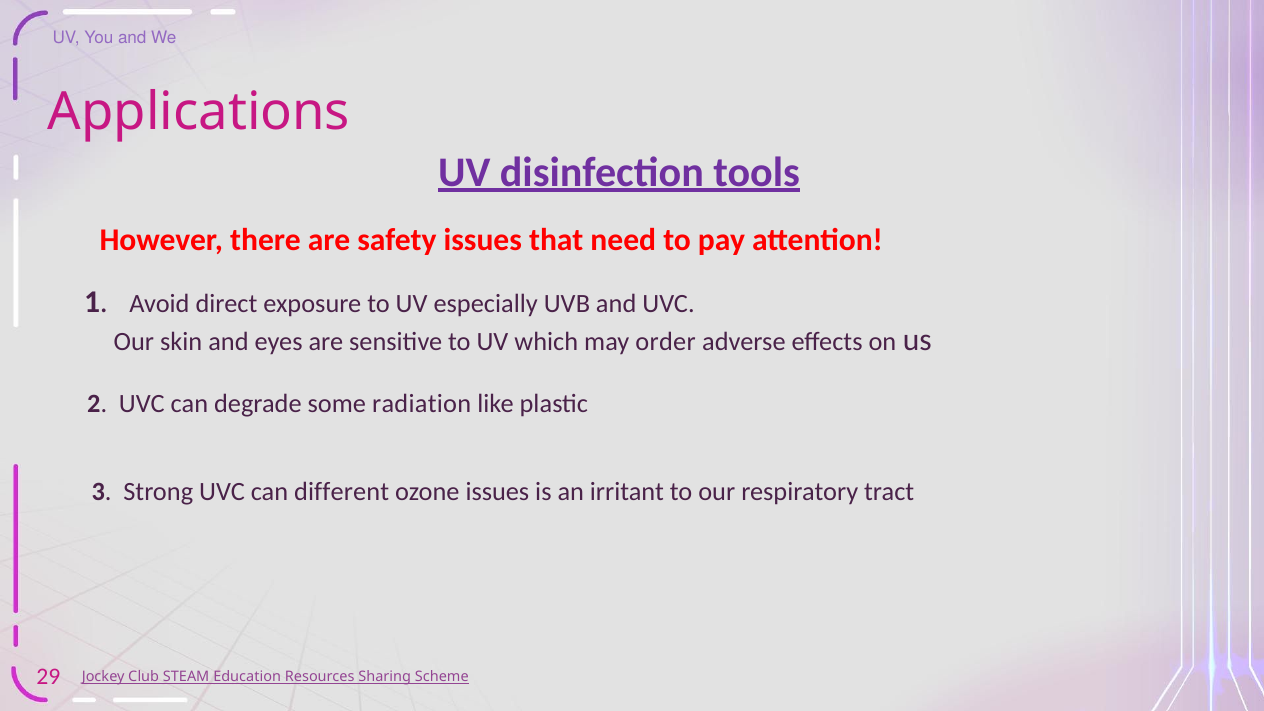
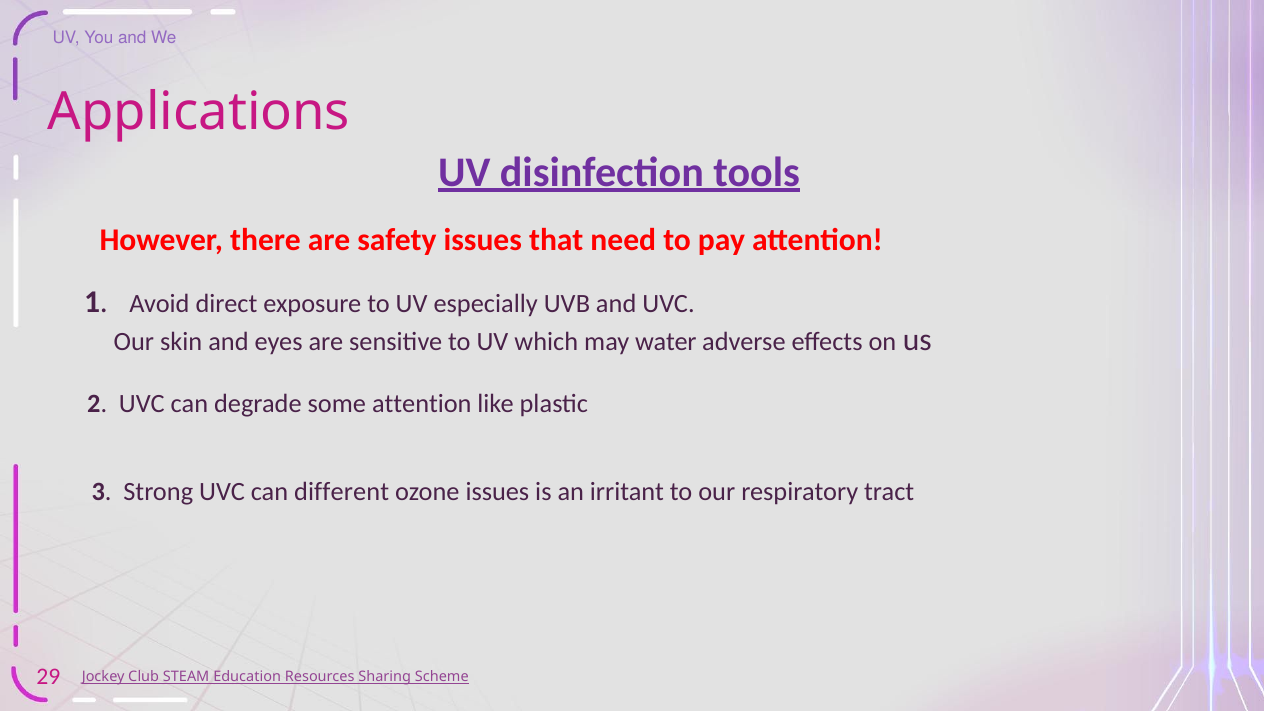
order: order -> water
some radiation: radiation -> attention
